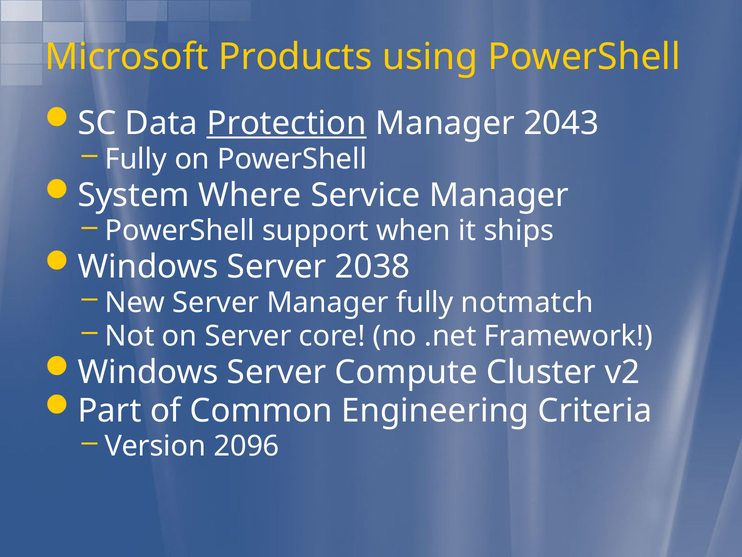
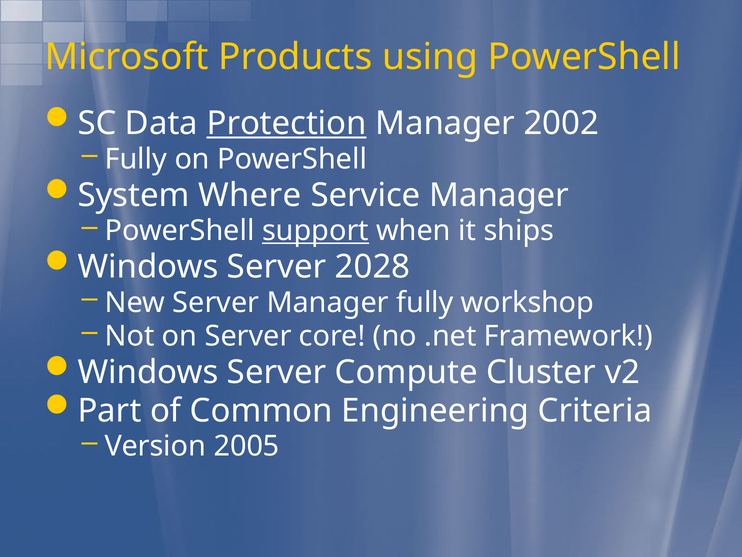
2043: 2043 -> 2002
support underline: none -> present
2038: 2038 -> 2028
notmatch: notmatch -> workshop
2096: 2096 -> 2005
